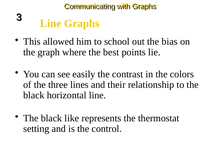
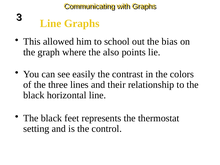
best: best -> also
like: like -> feet
